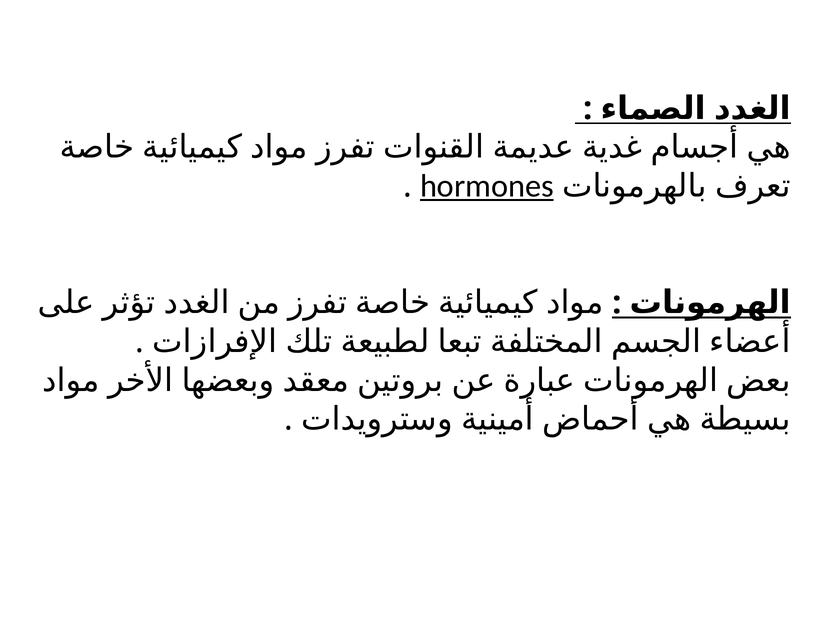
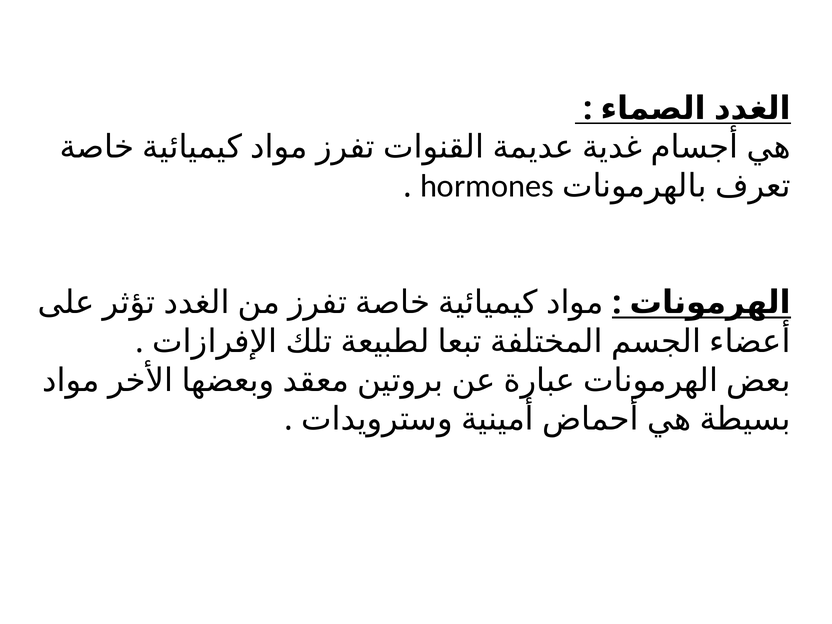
hormones underline: present -> none
